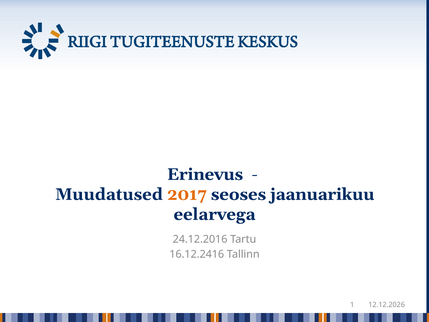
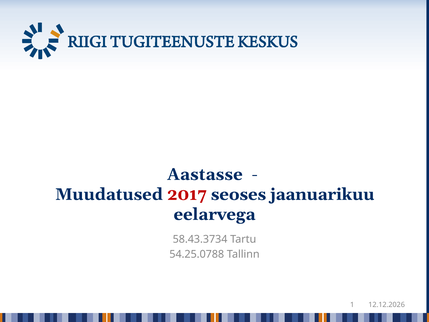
Erinevus: Erinevus -> Aastasse
2017 colour: orange -> red
24.12.2016: 24.12.2016 -> 58.43.3734
16.12.2416: 16.12.2416 -> 54.25.0788
